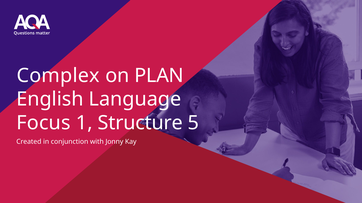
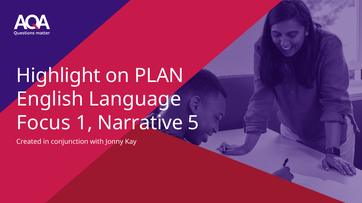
Complex: Complex -> Highlight
Structure: Structure -> Narrative
